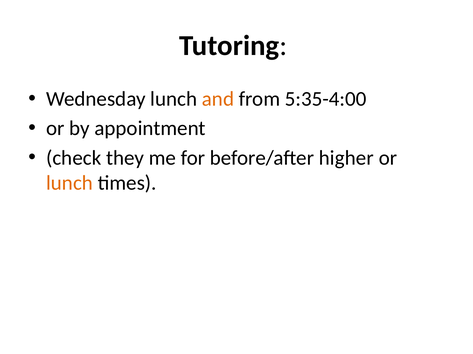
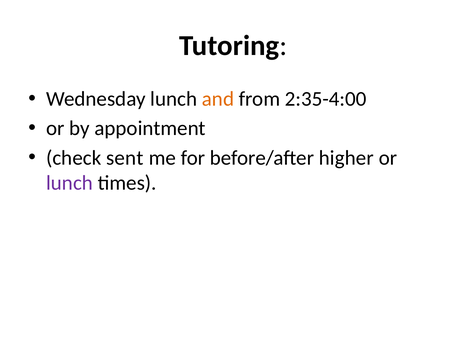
5:35-4:00: 5:35-4:00 -> 2:35-4:00
they: they -> sent
lunch at (70, 183) colour: orange -> purple
